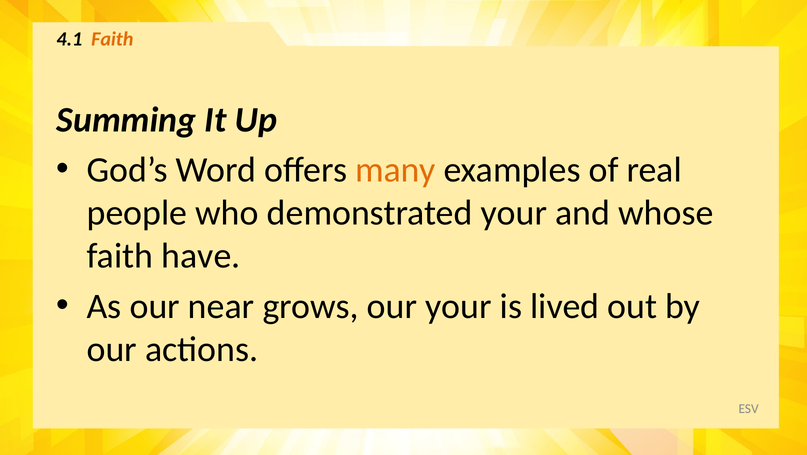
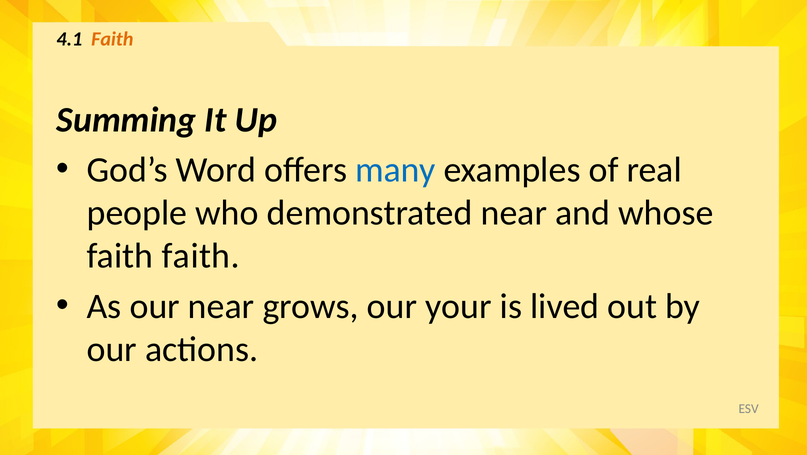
many colour: orange -> blue
demonstrated your: your -> near
faith have: have -> faith
